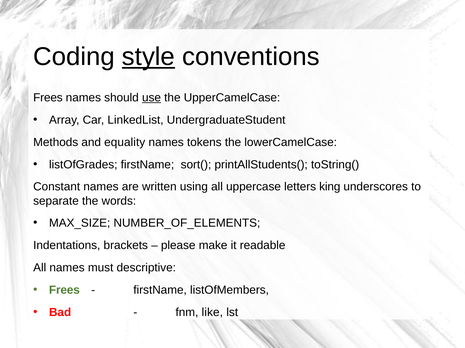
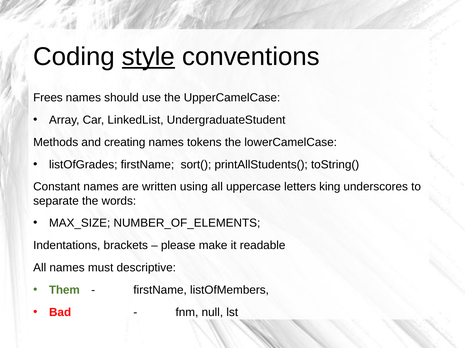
use underline: present -> none
equality: equality -> creating
Frees at (64, 291): Frees -> Them
like: like -> null
